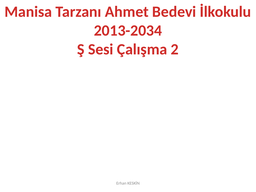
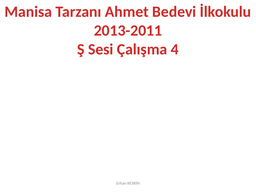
2013-2034: 2013-2034 -> 2013-2011
2: 2 -> 4
